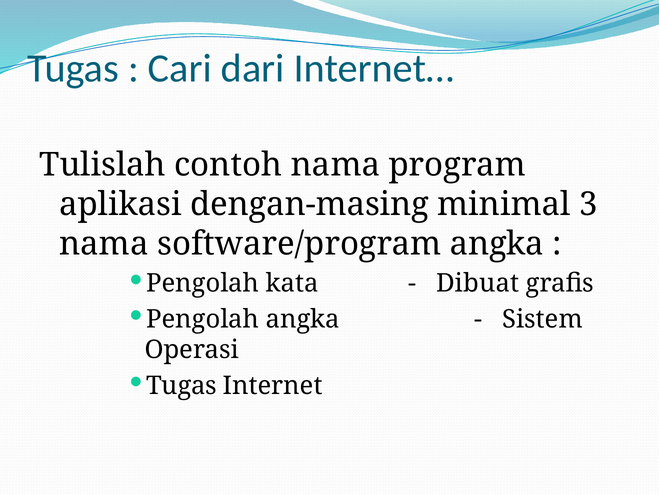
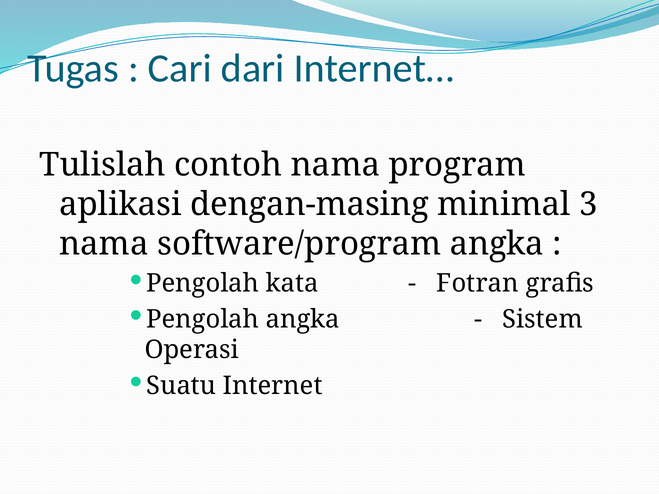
Dibuat: Dibuat -> Fotran
Tugas at (181, 386): Tugas -> Suatu
